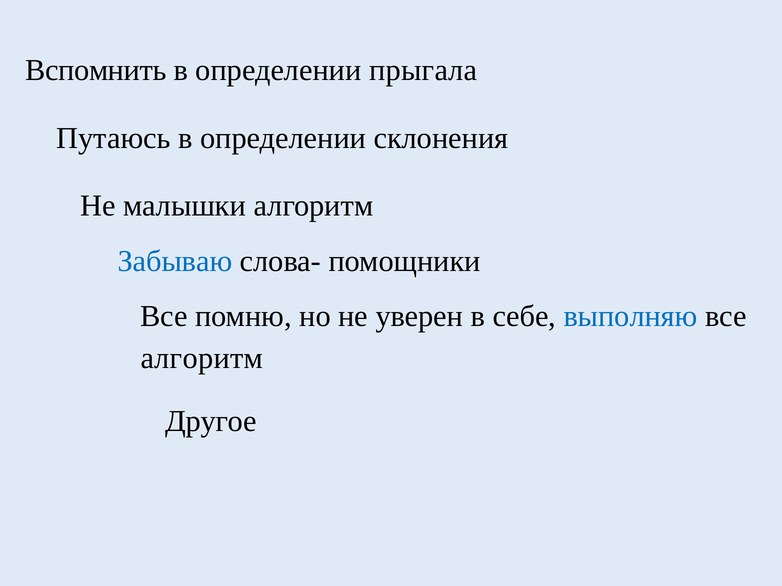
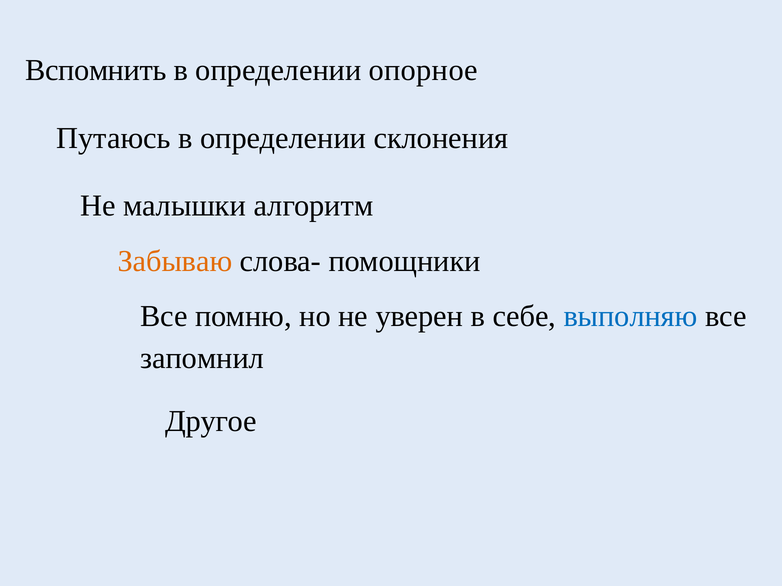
прыгала: прыгала -> опорное
Забываю colour: blue -> orange
алгоритм at (202, 359): алгоритм -> запомнил
